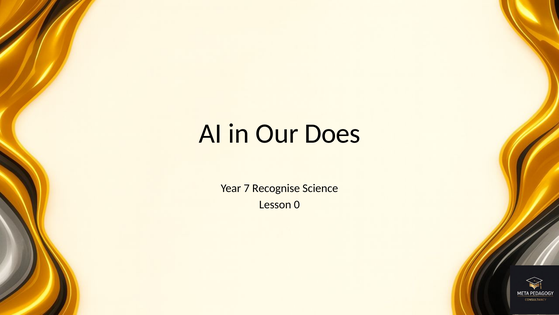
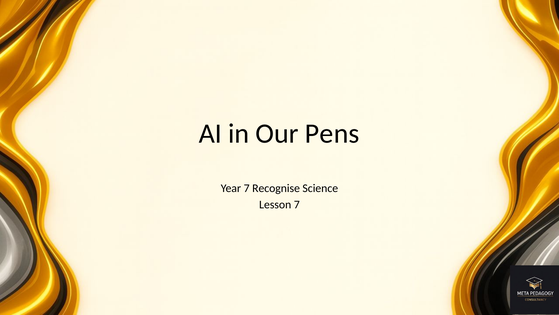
Does: Does -> Pens
Lesson 0: 0 -> 7
